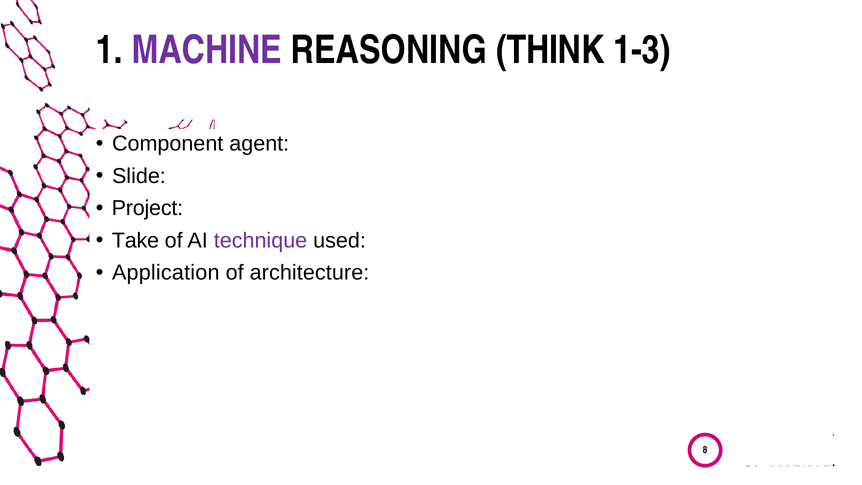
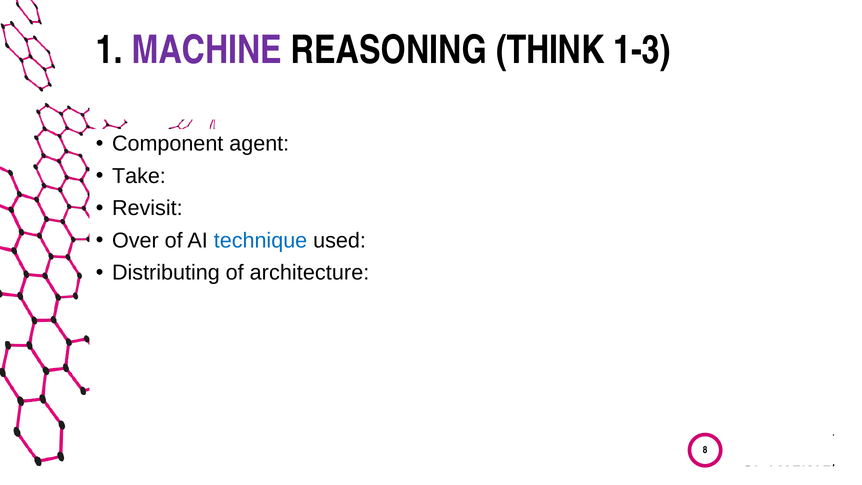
Slide: Slide -> Take
Project: Project -> Revisit
Take: Take -> Over
technique colour: purple -> blue
Application: Application -> Distributing
